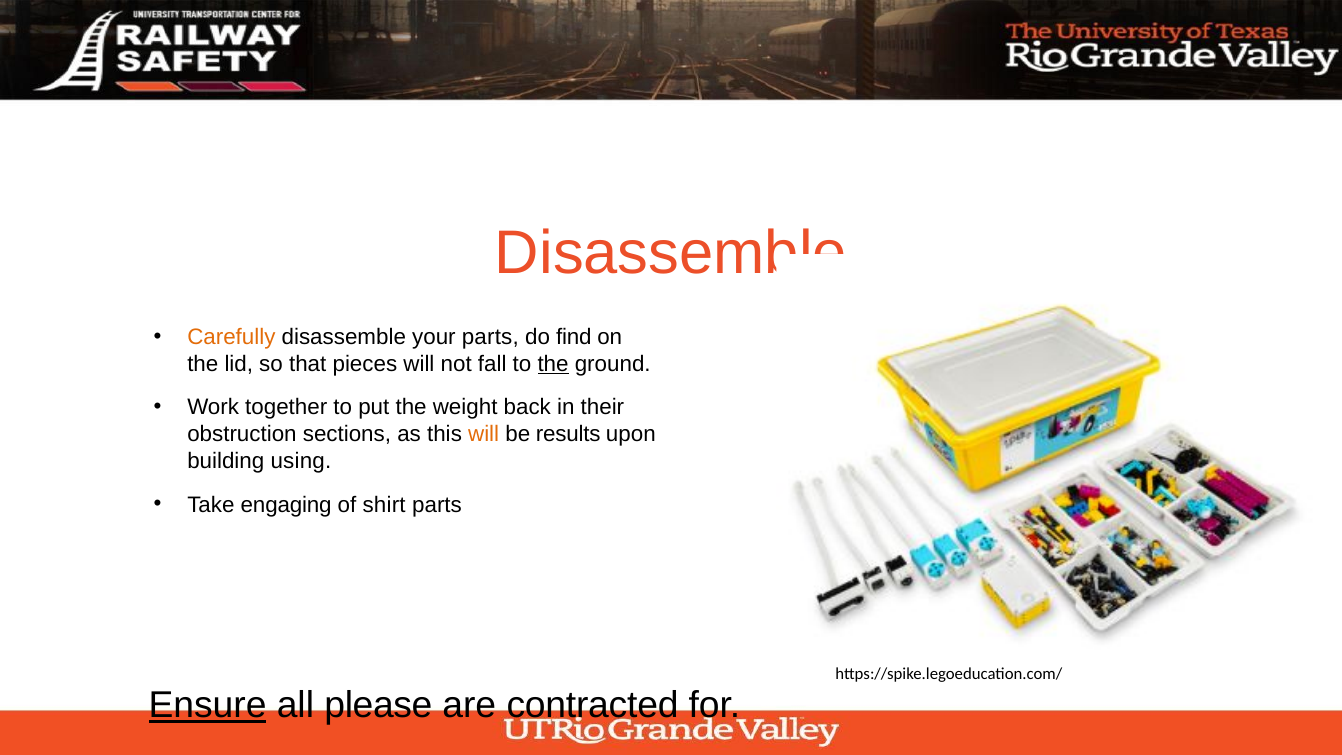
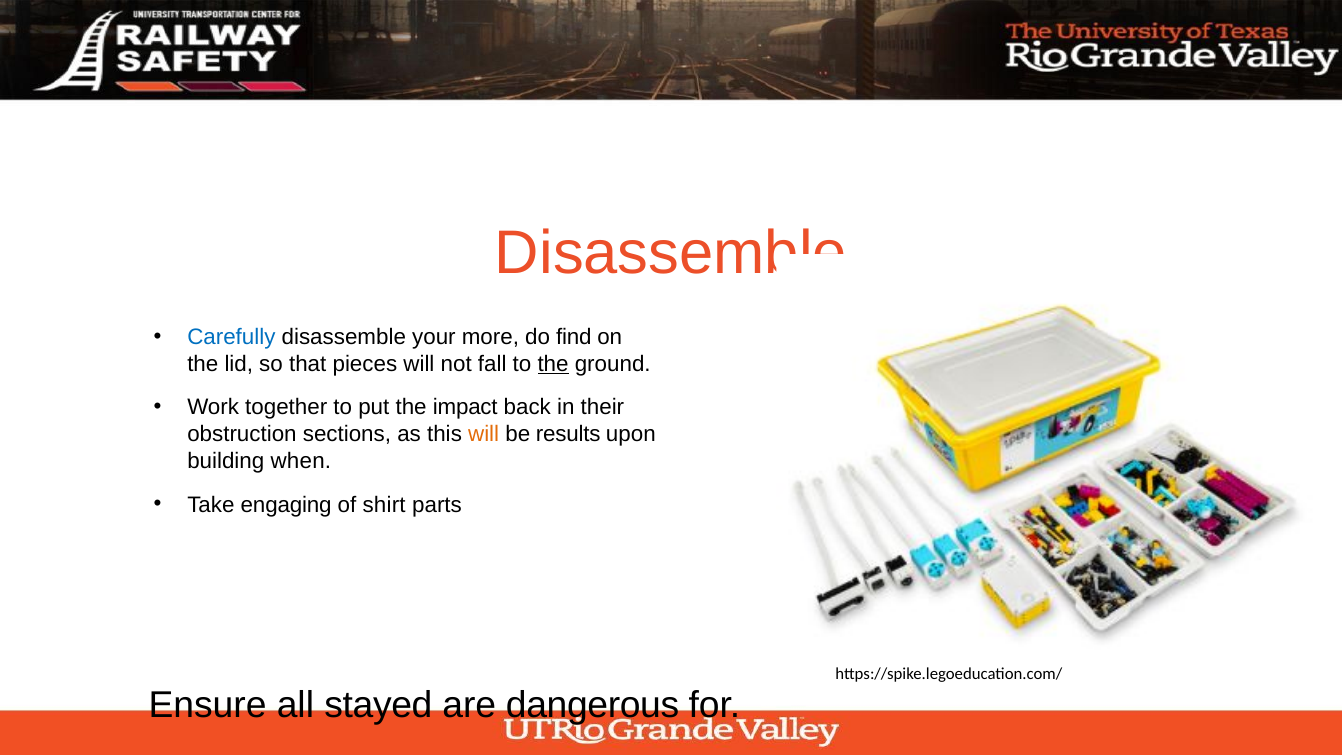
Carefully colour: orange -> blue
your parts: parts -> more
weight: weight -> impact
using: using -> when
Ensure underline: present -> none
please: please -> stayed
contracted: contracted -> dangerous
